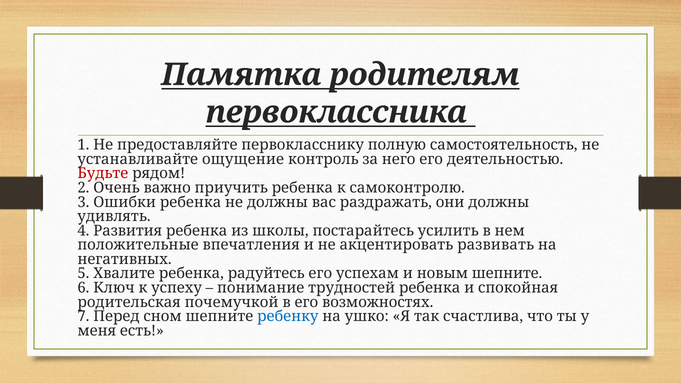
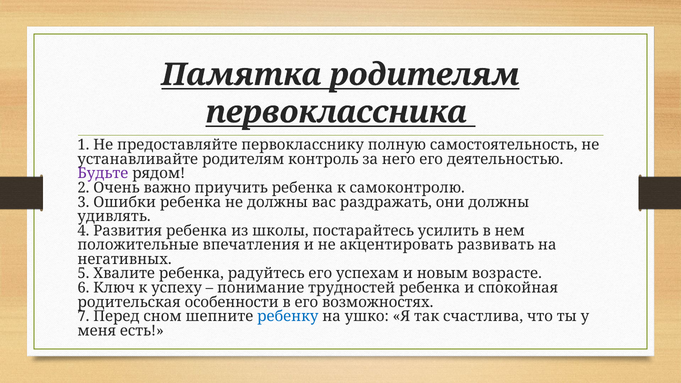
устанавливайте ощущение: ощущение -> родителям
Будьте colour: red -> purple
новым шепните: шепните -> возрасте
почемучкой: почемучкой -> особенности
